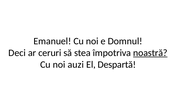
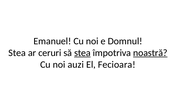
Deci at (17, 53): Deci -> Stea
stea at (82, 53) underline: none -> present
Despartă: Despartă -> Fecioara
